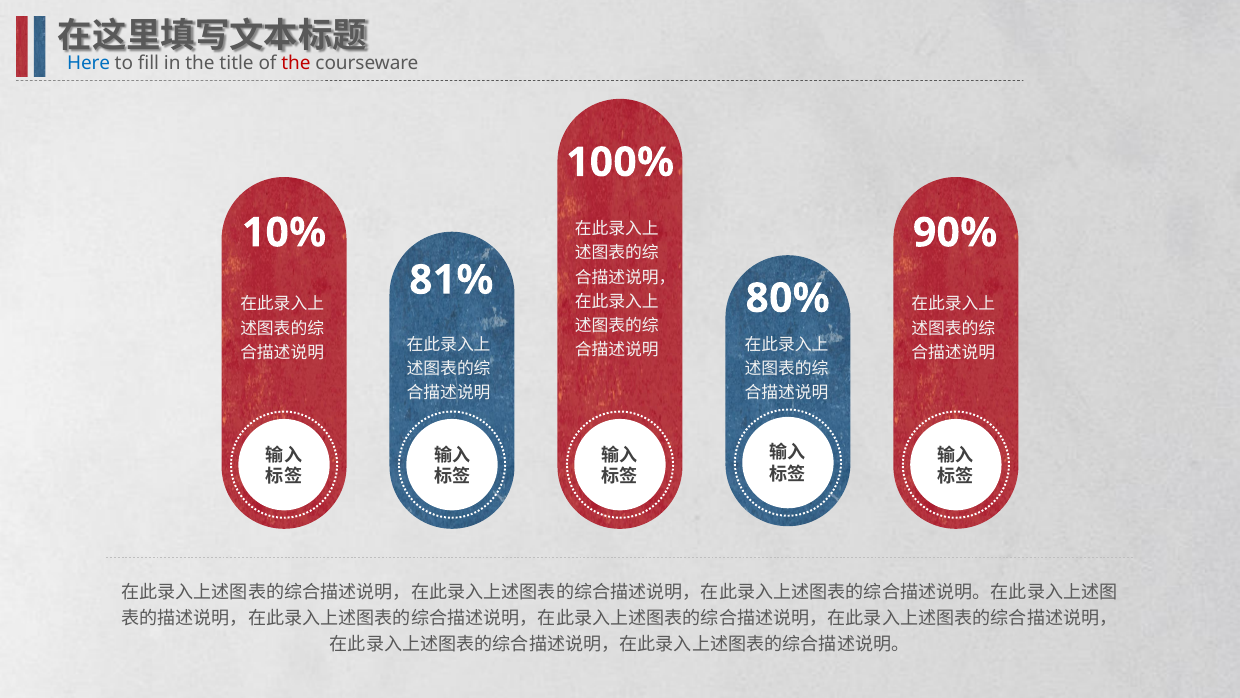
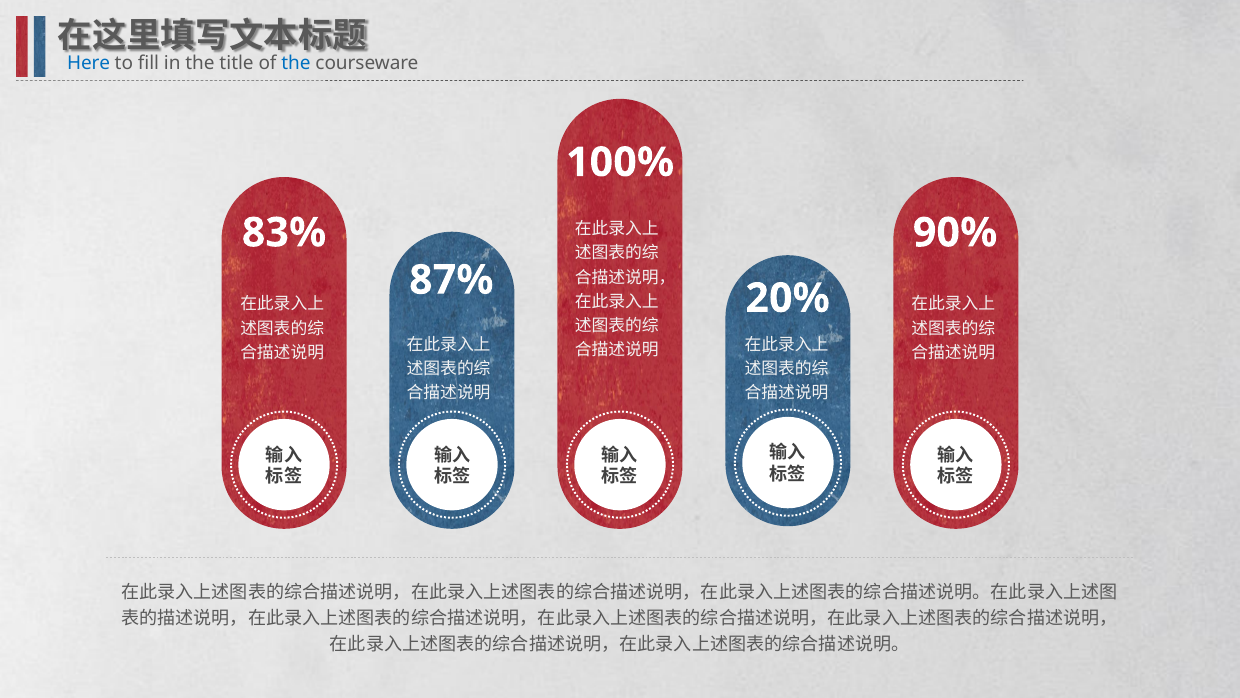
the at (296, 63) colour: red -> blue
10%: 10% -> 83%
81%: 81% -> 87%
80%: 80% -> 20%
